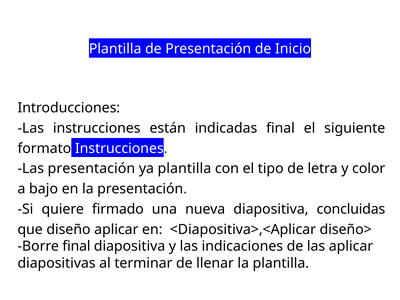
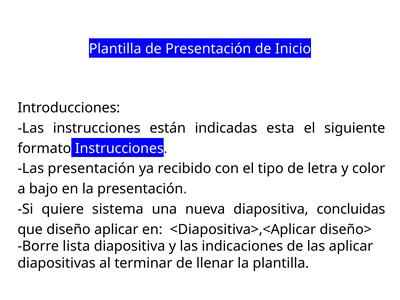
indicadas final: final -> esta
ya plantilla: plantilla -> recibido
firmado: firmado -> sistema
Borre final: final -> lista
